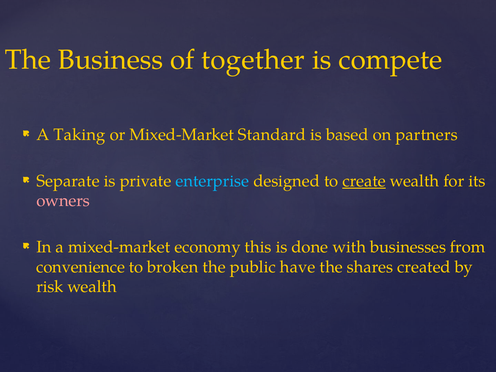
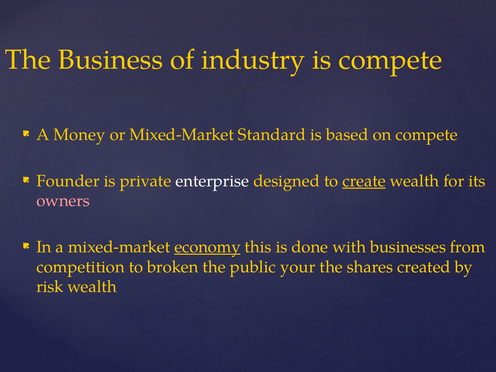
together: together -> industry
Taking: Taking -> Money
on partners: partners -> compete
Separate: Separate -> Founder
enterprise colour: light blue -> white
economy underline: none -> present
convenience: convenience -> competition
have: have -> your
